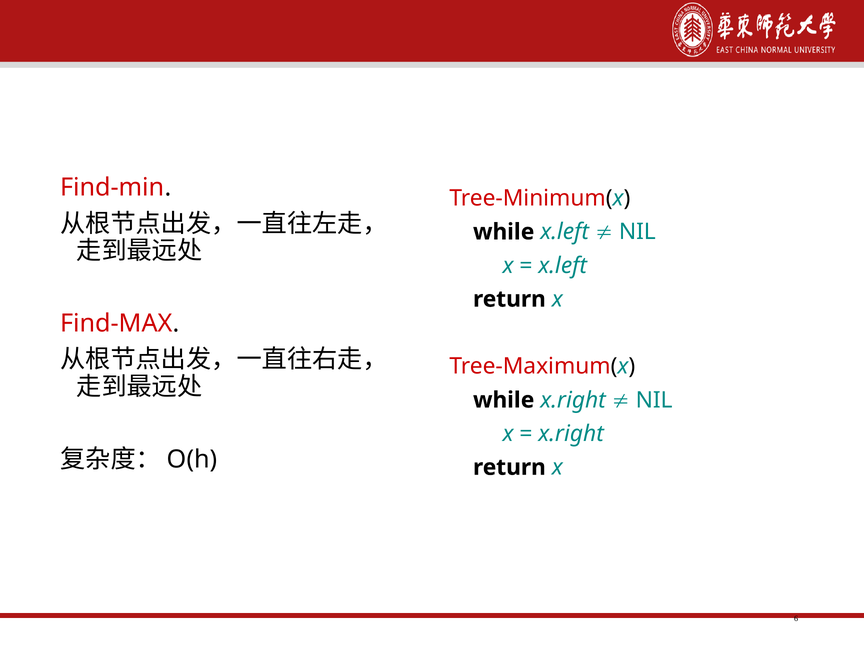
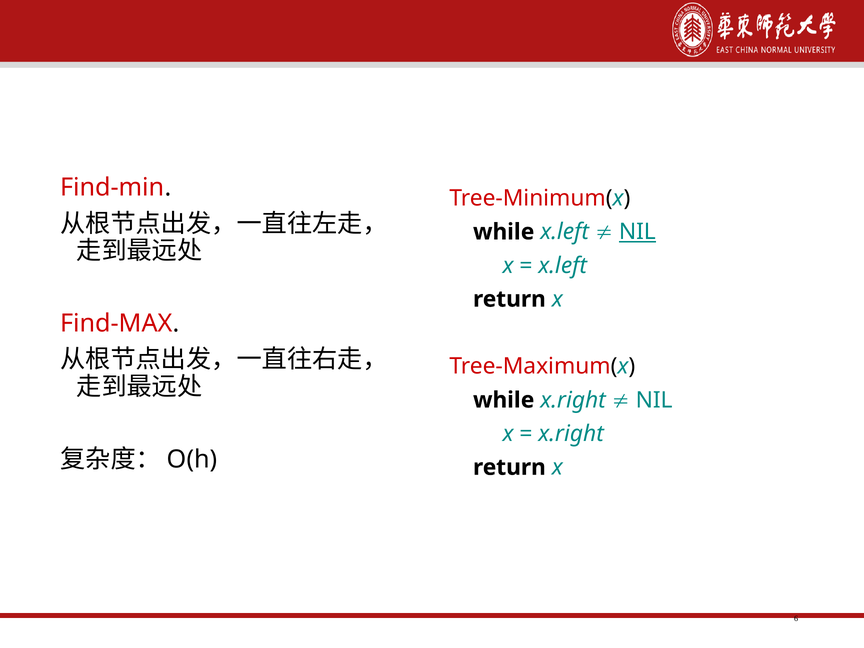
NIL at (637, 232) underline: none -> present
